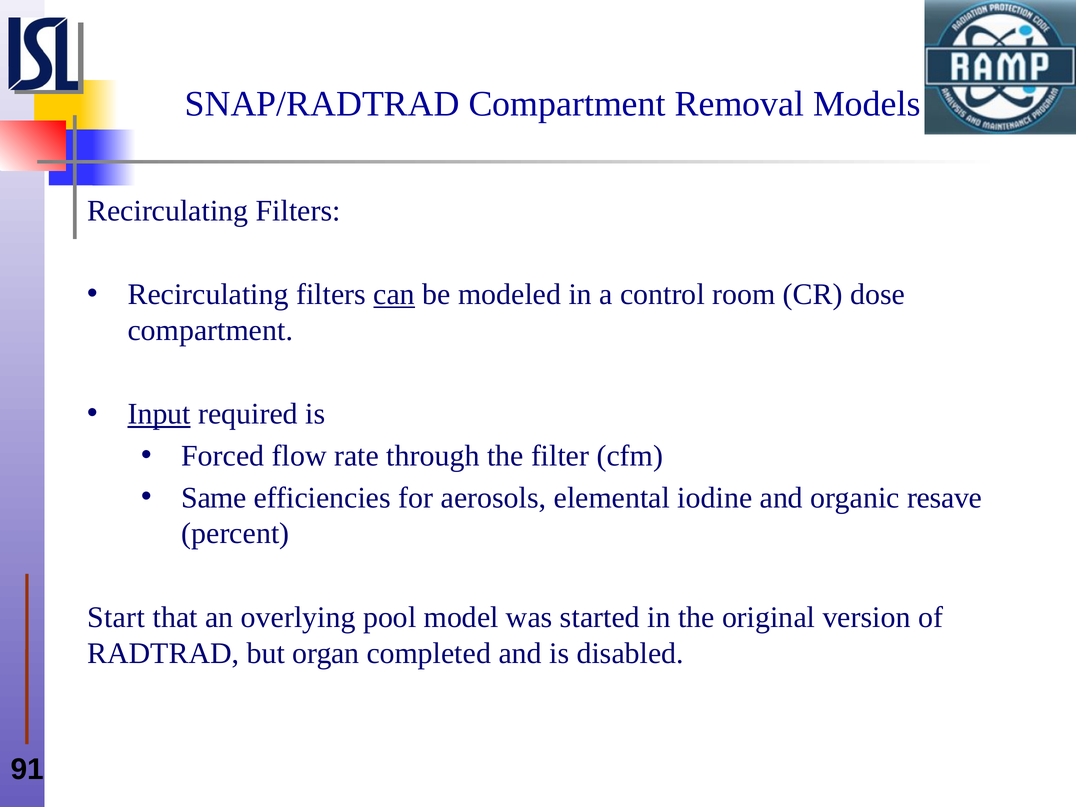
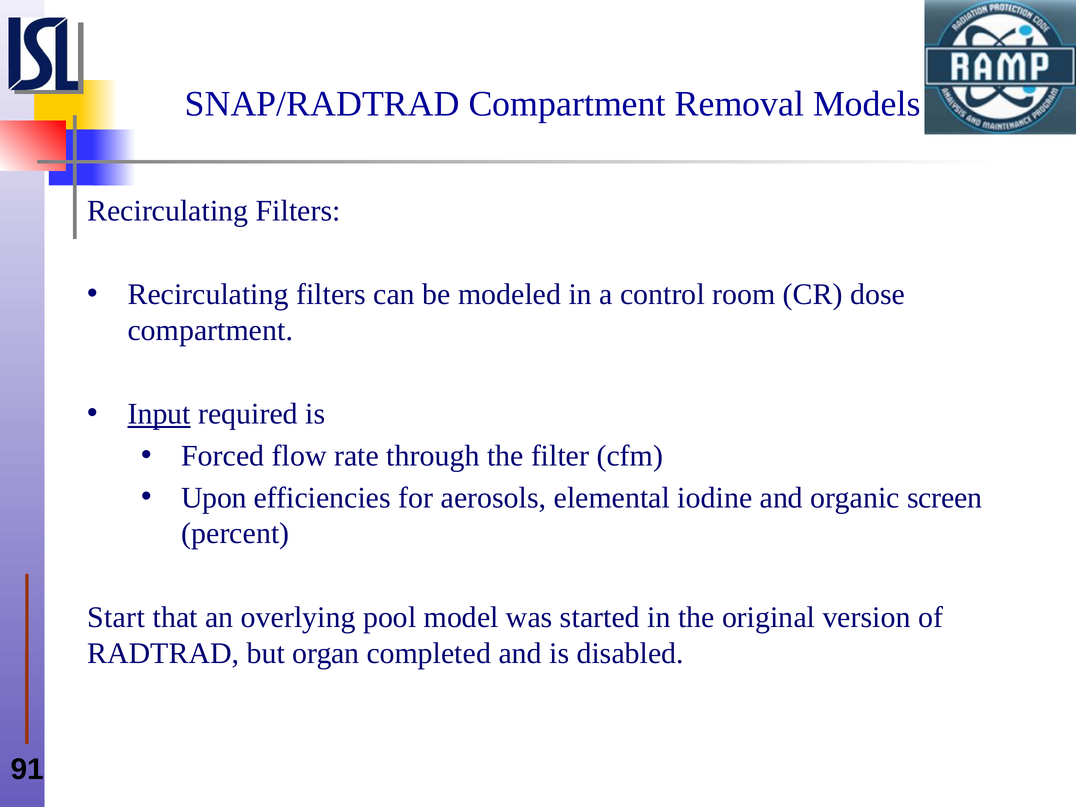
can underline: present -> none
Same: Same -> Upon
resave: resave -> screen
